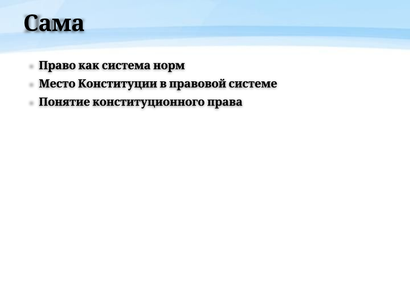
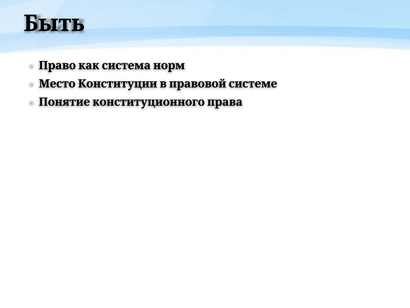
Сама: Сама -> Быть
